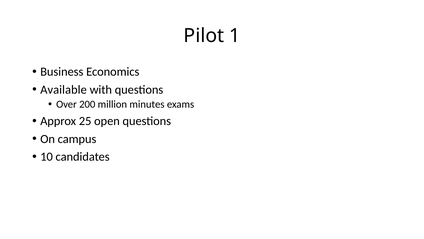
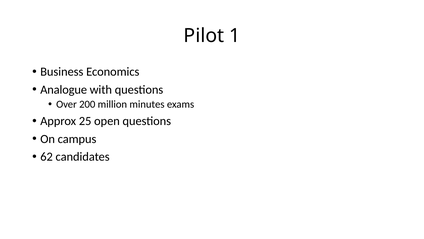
Available: Available -> Analogue
10: 10 -> 62
